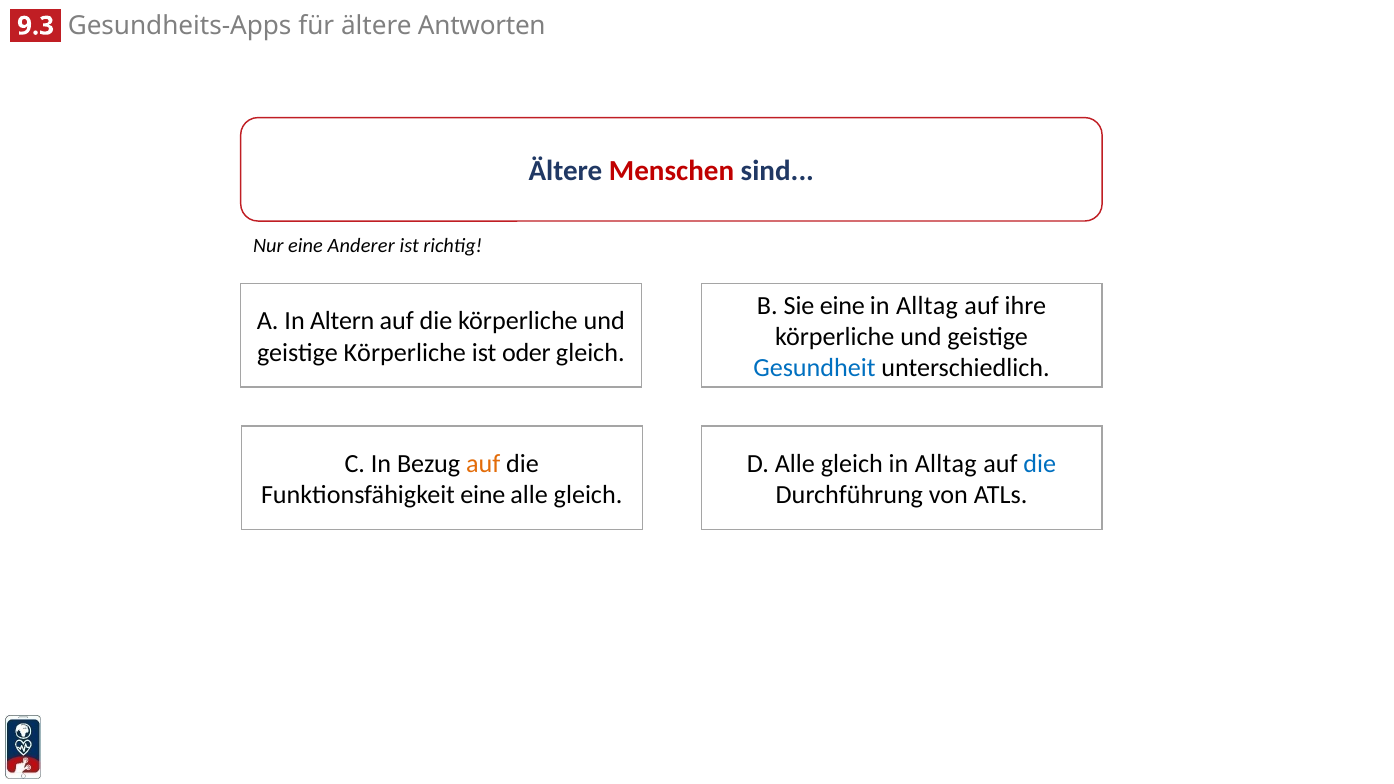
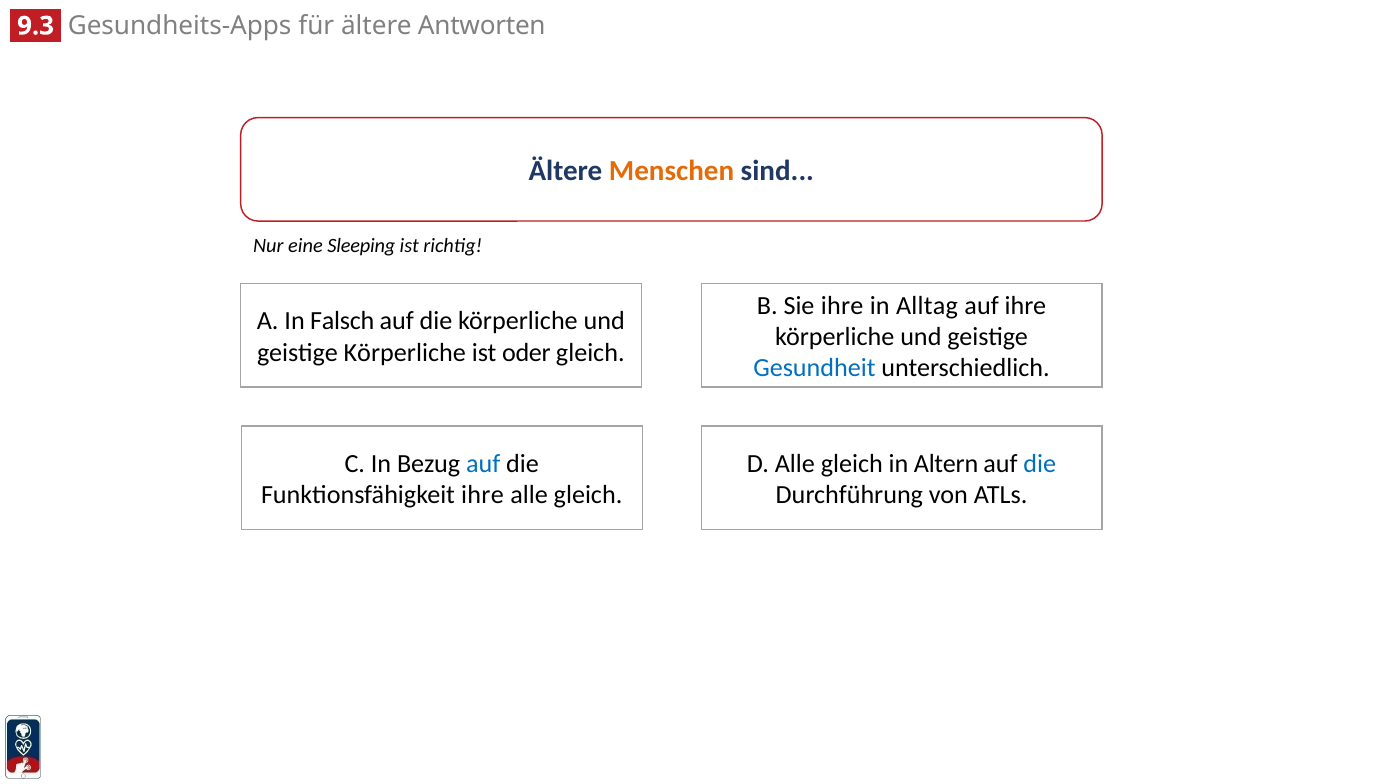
Menschen colour: red -> orange
Anderer: Anderer -> Sleeping
Sie eine: eine -> ihre
Altern: Altern -> Falsch
auf at (483, 464) colour: orange -> blue
gleich in Alltag: Alltag -> Altern
Funktionsfähigkeit eine: eine -> ihre
